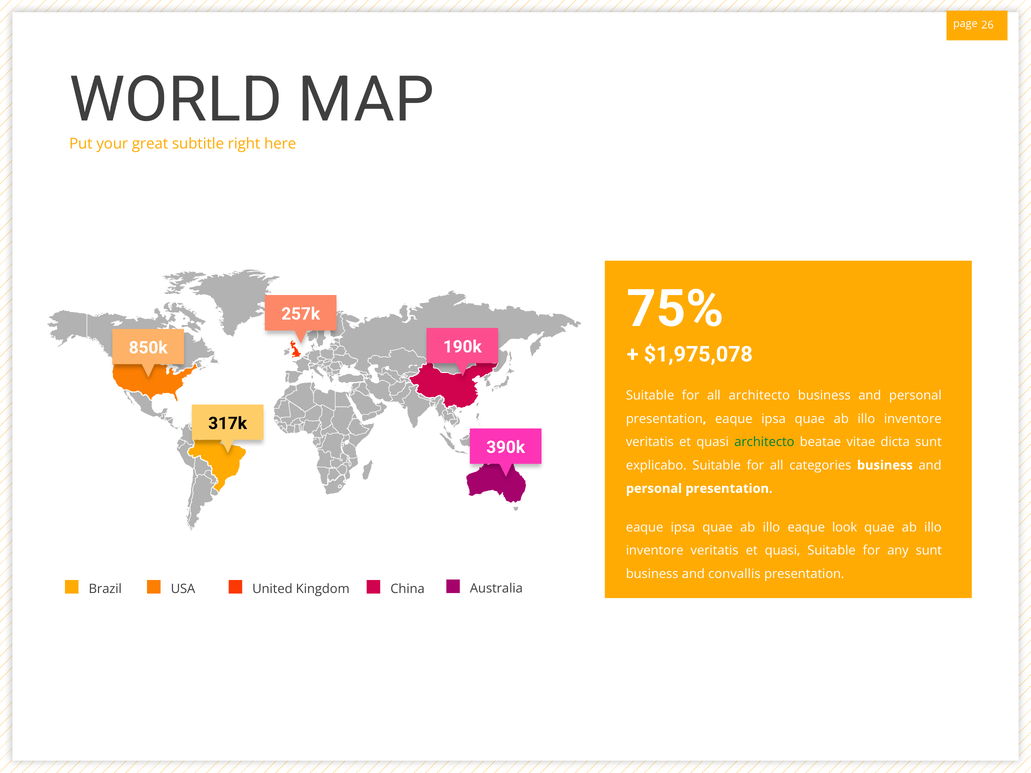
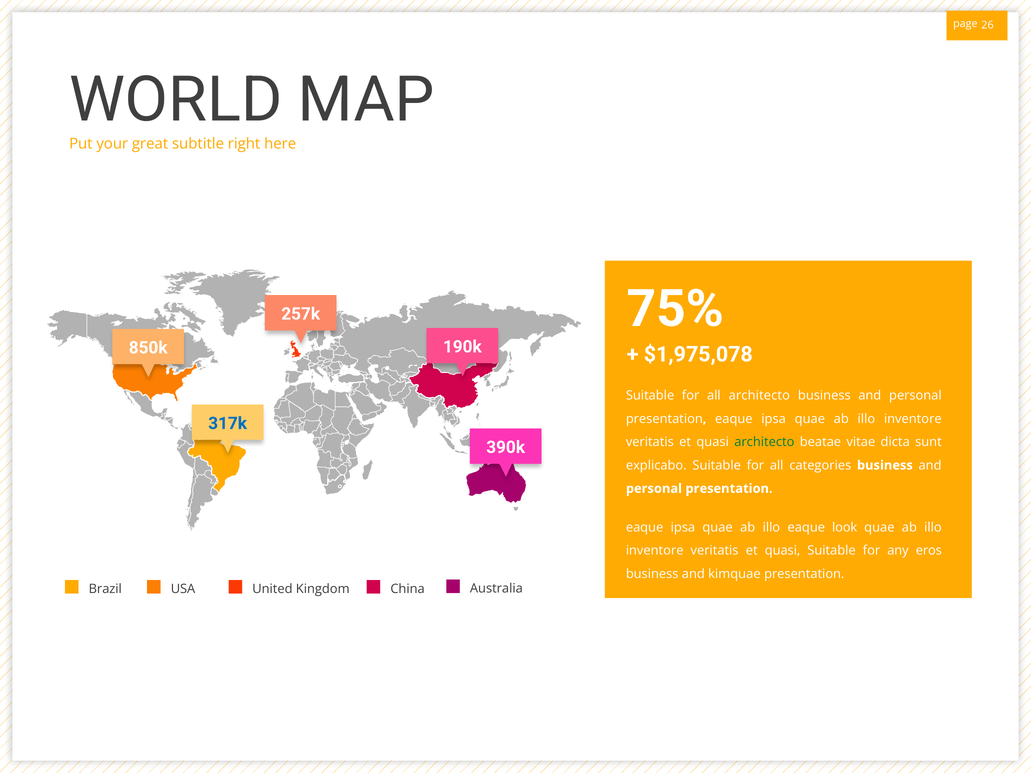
317k colour: black -> blue
any sunt: sunt -> eros
convallis: convallis -> kimquae
